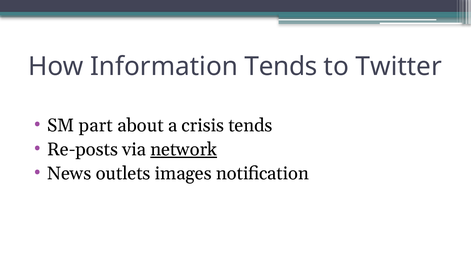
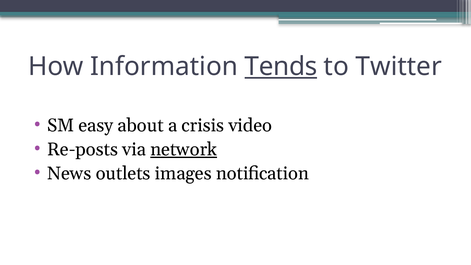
Tends at (281, 67) underline: none -> present
part: part -> easy
crisis tends: tends -> video
